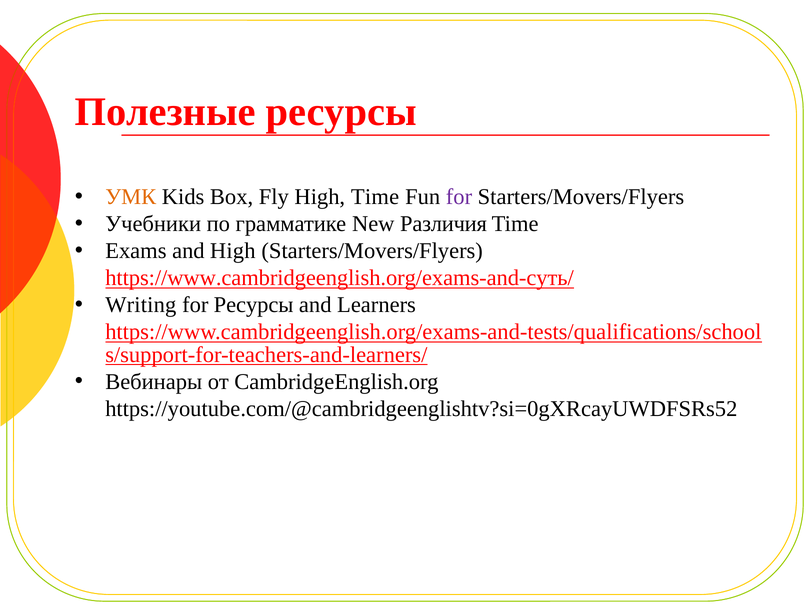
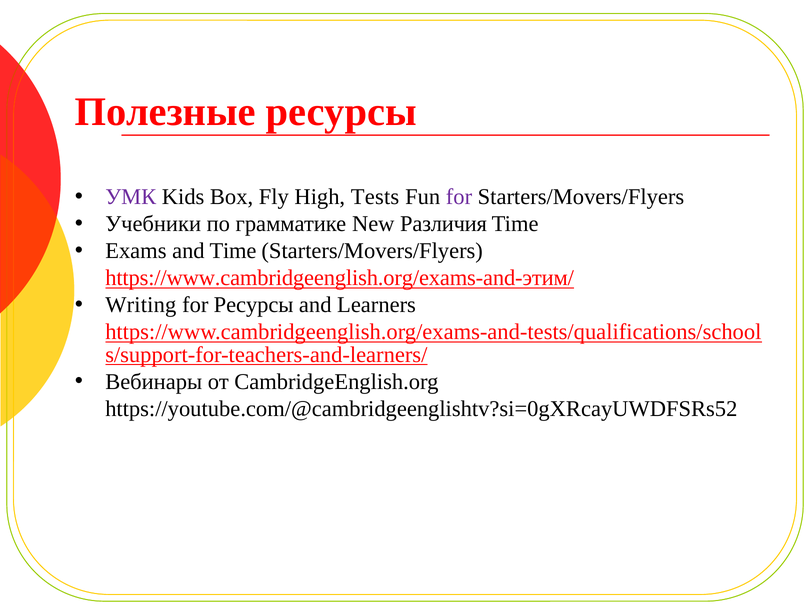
УМК colour: orange -> purple
High Time: Time -> Tests
and High: High -> Time
https://www.cambridgeenglish.org/exams-and-суть/: https://www.cambridgeenglish.org/exams-and-суть/ -> https://www.cambridgeenglish.org/exams-and-этим/
